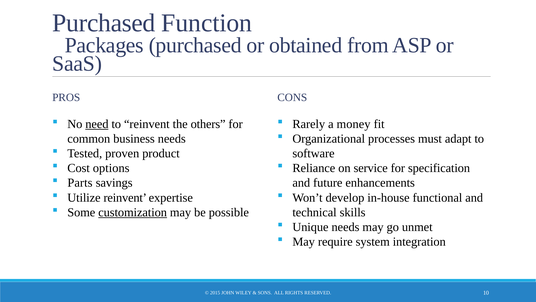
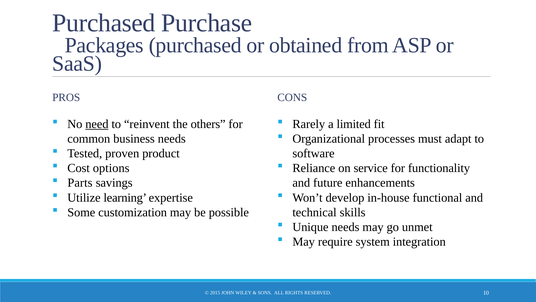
Function: Function -> Purchase
money: money -> limited
specification: specification -> functionality
Utilize reinvent: reinvent -> learning
customization underline: present -> none
